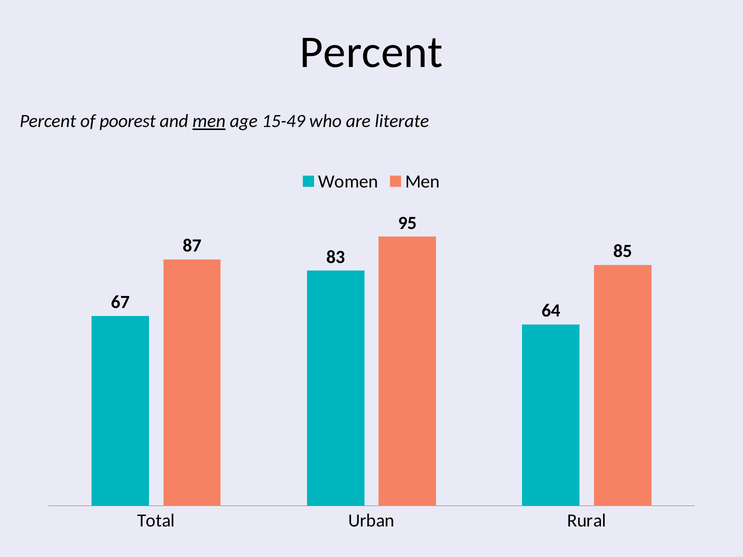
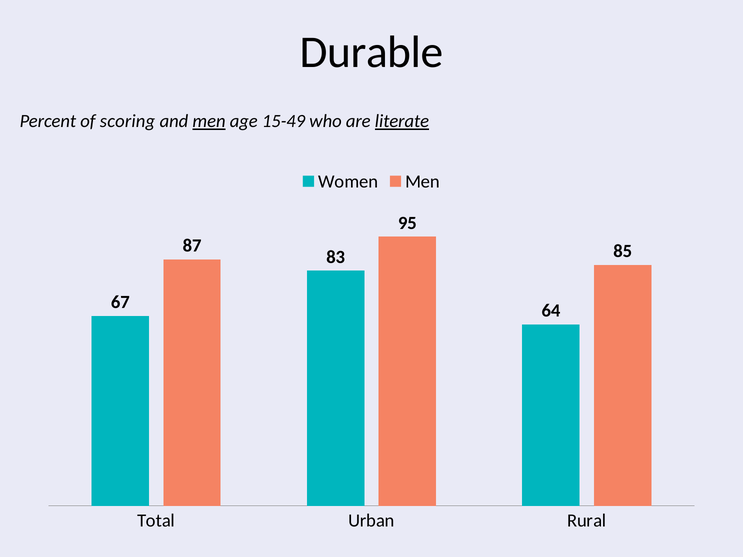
Percent at (371, 52): Percent -> Durable
poorest: poorest -> scoring
literate underline: none -> present
